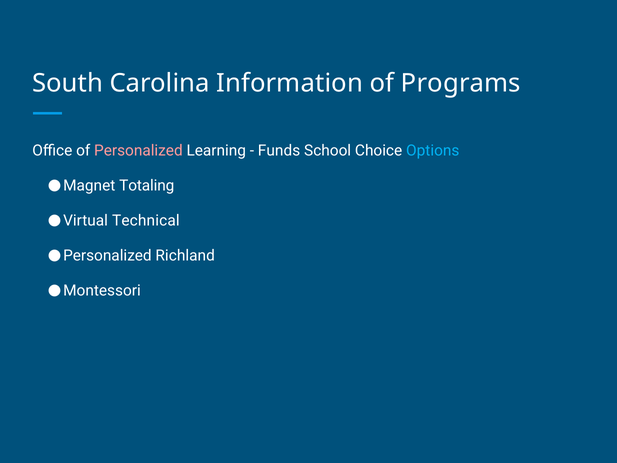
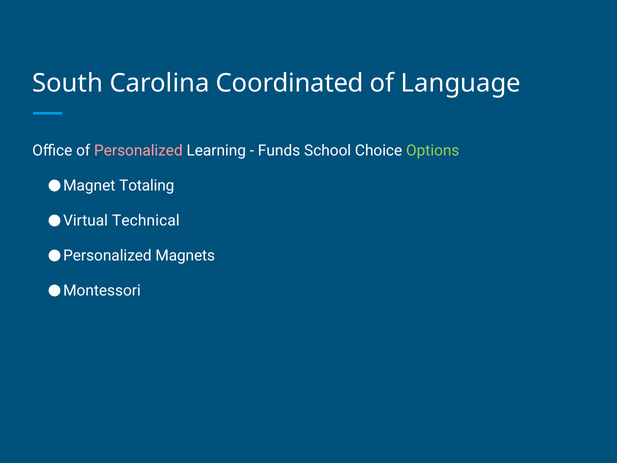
Information: Information -> Coordinated
Programs: Programs -> Language
Options colour: light blue -> light green
Richland: Richland -> Magnets
